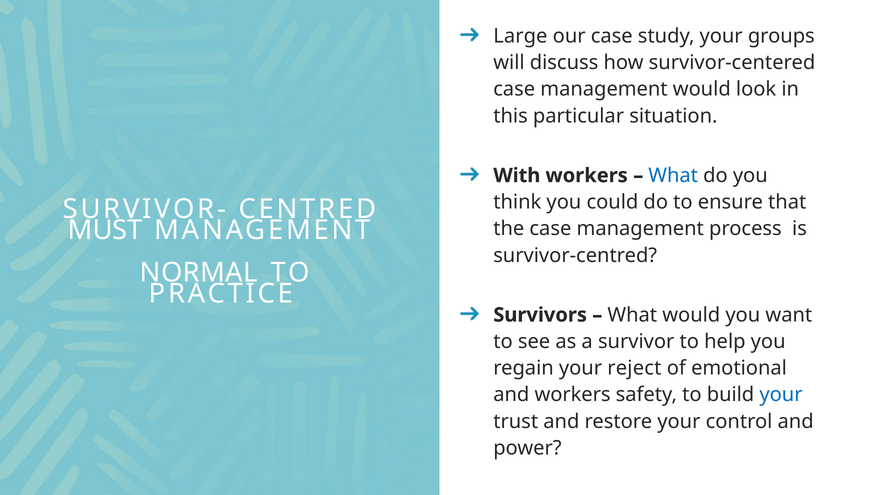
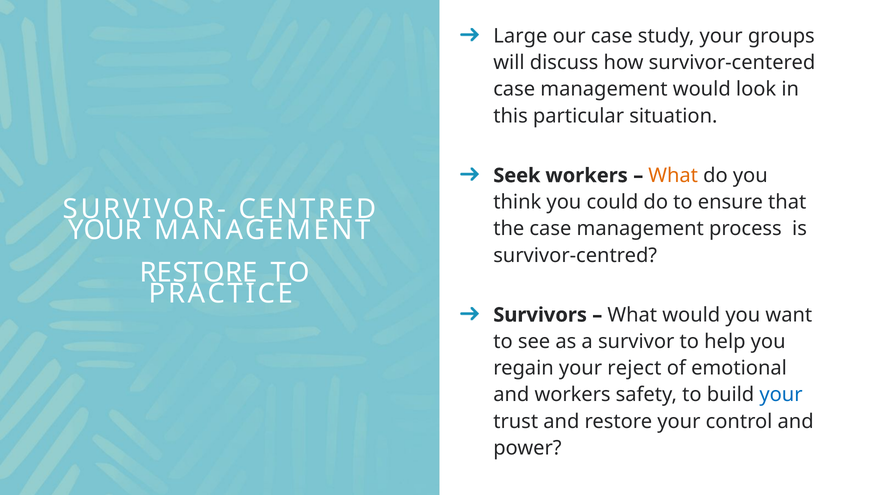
With: With -> Seek
What at (673, 175) colour: blue -> orange
MUST at (105, 230): MUST -> YOUR
NORMAL at (199, 272): NORMAL -> RESTORE
